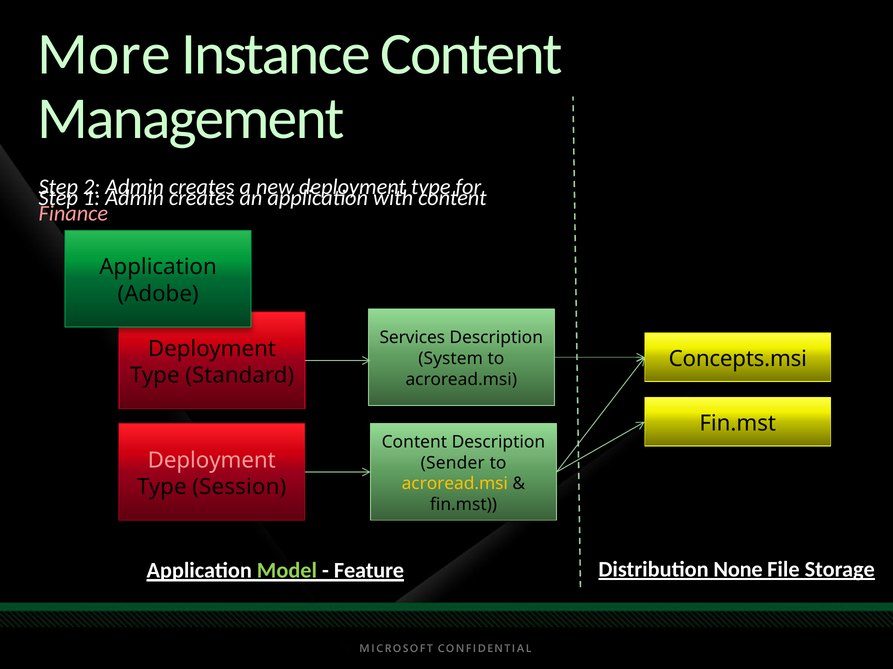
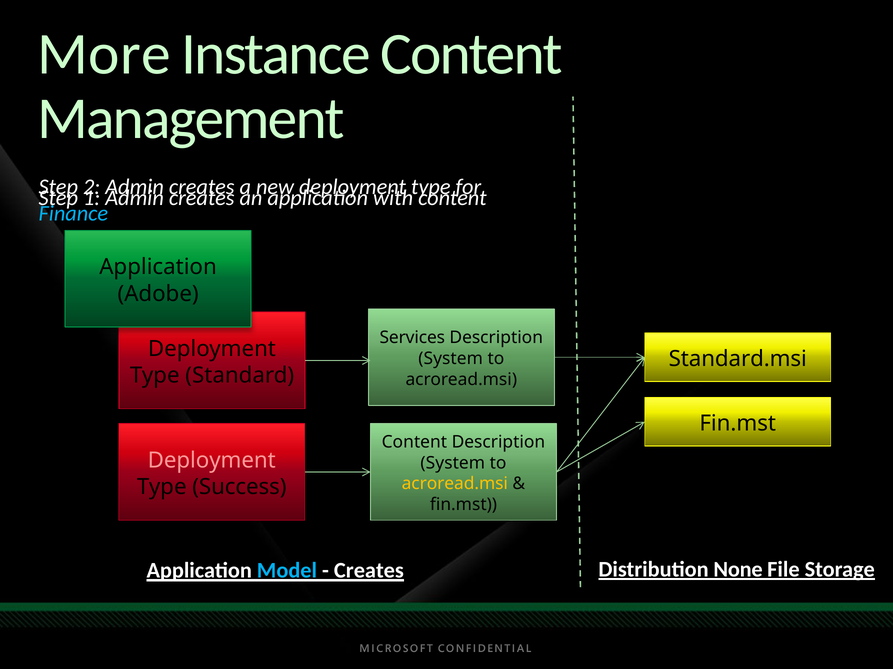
Finance colour: pink -> light blue
Concepts.msi: Concepts.msi -> Standard.msi
Sender at (453, 463): Sender -> System
Session: Session -> Success
Model colour: light green -> light blue
Feature at (369, 571): Feature -> Creates
